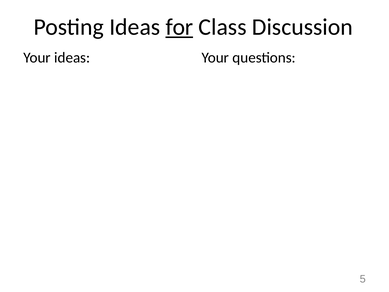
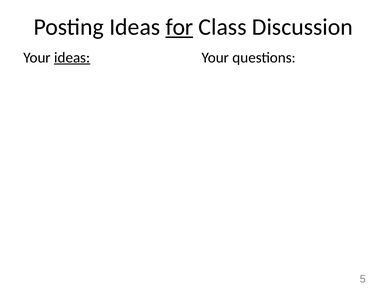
ideas at (72, 57) underline: none -> present
